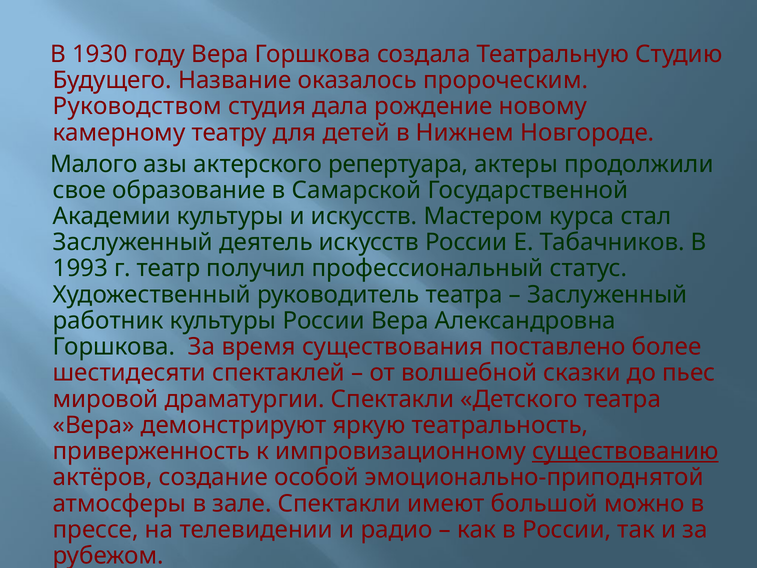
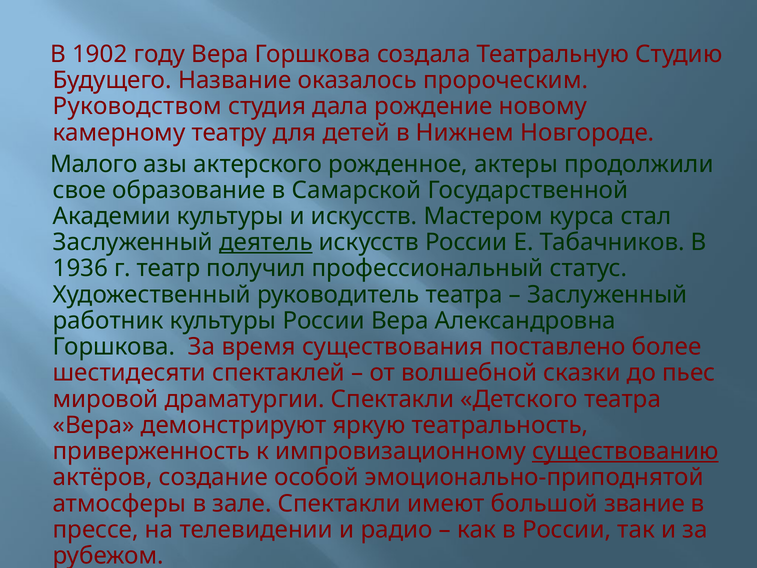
1930: 1930 -> 1902
репертуара: репертуара -> рожденное
деятель underline: none -> present
1993: 1993 -> 1936
можно: можно -> звание
